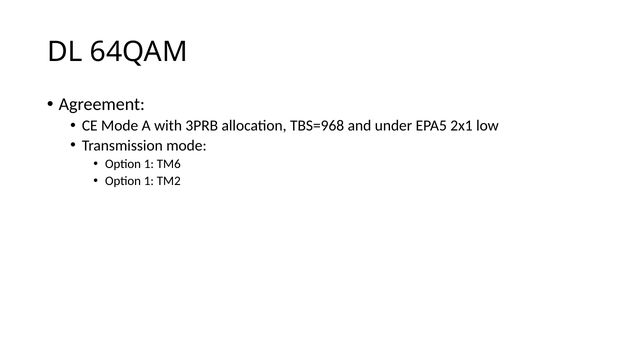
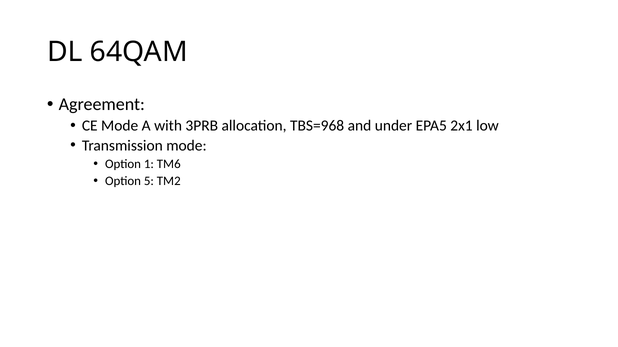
1 at (149, 181): 1 -> 5
